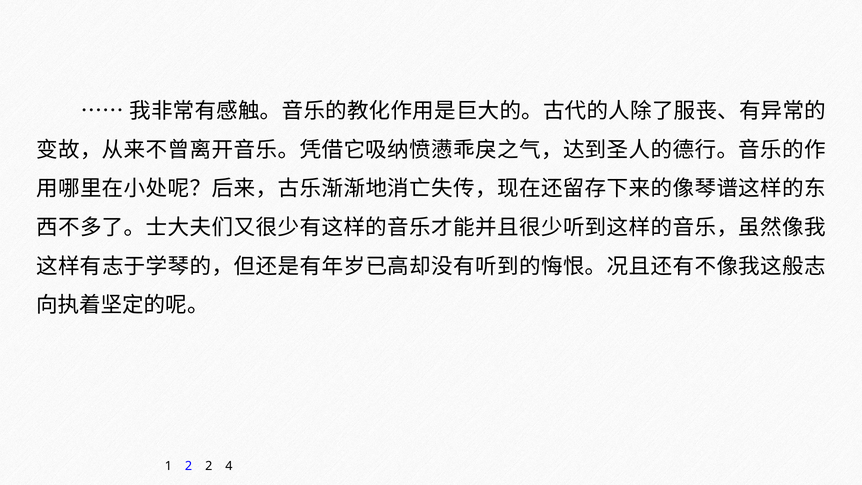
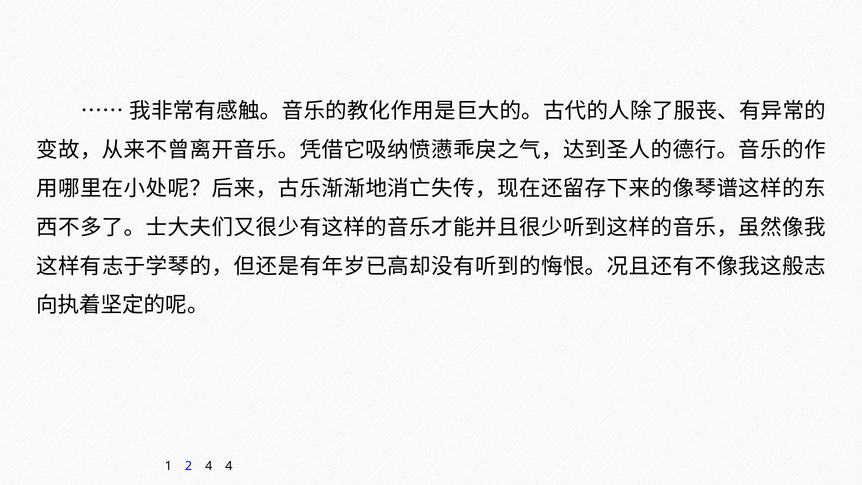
2 2: 2 -> 4
